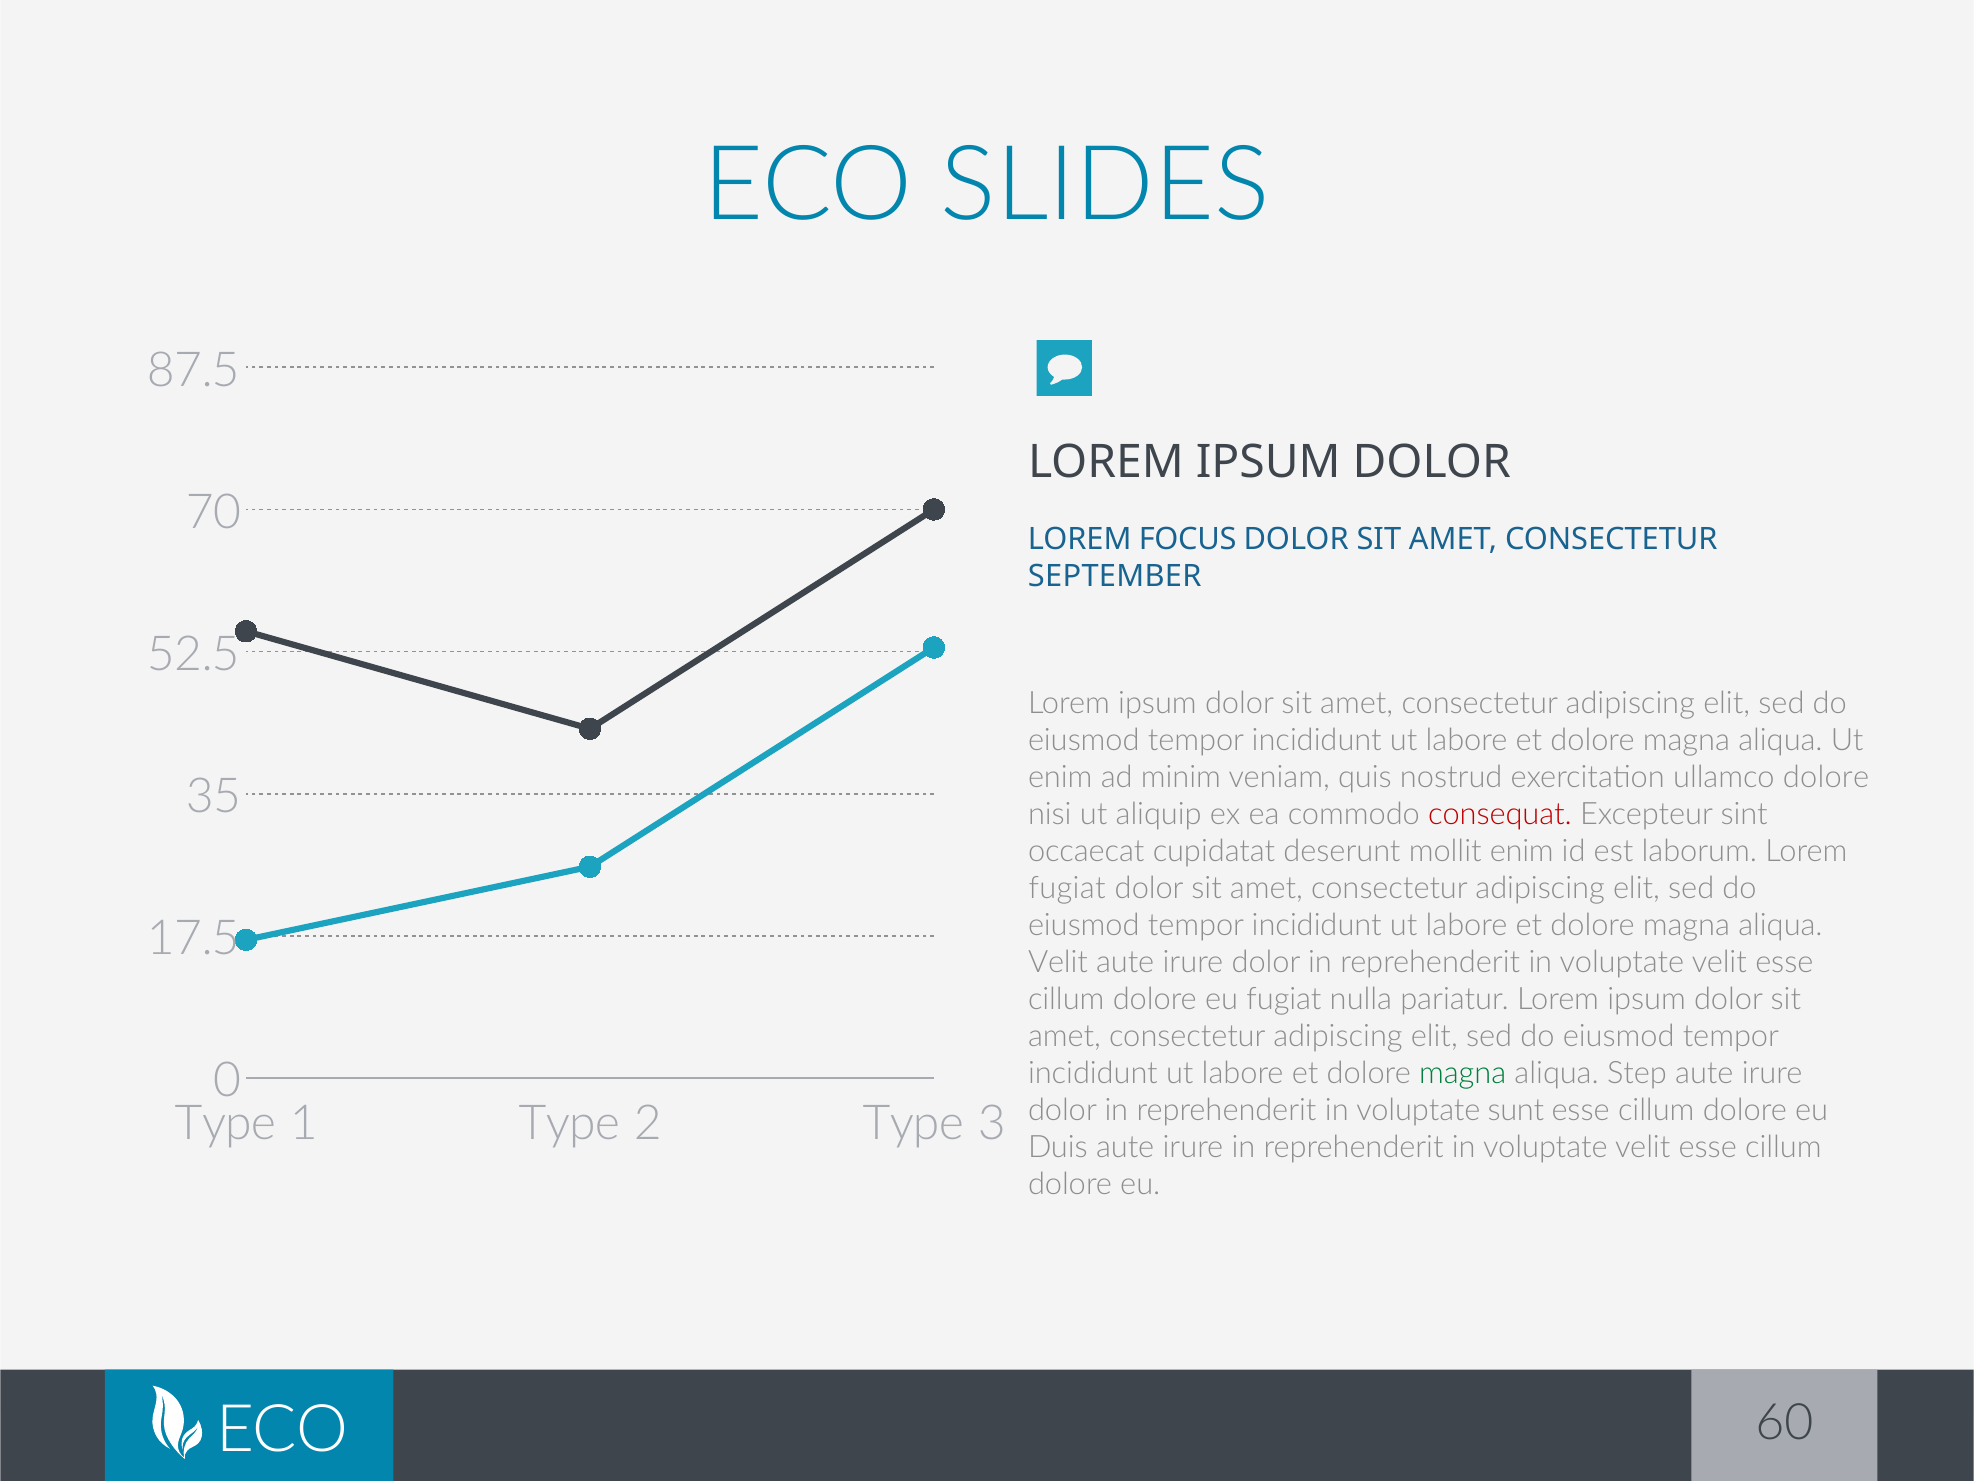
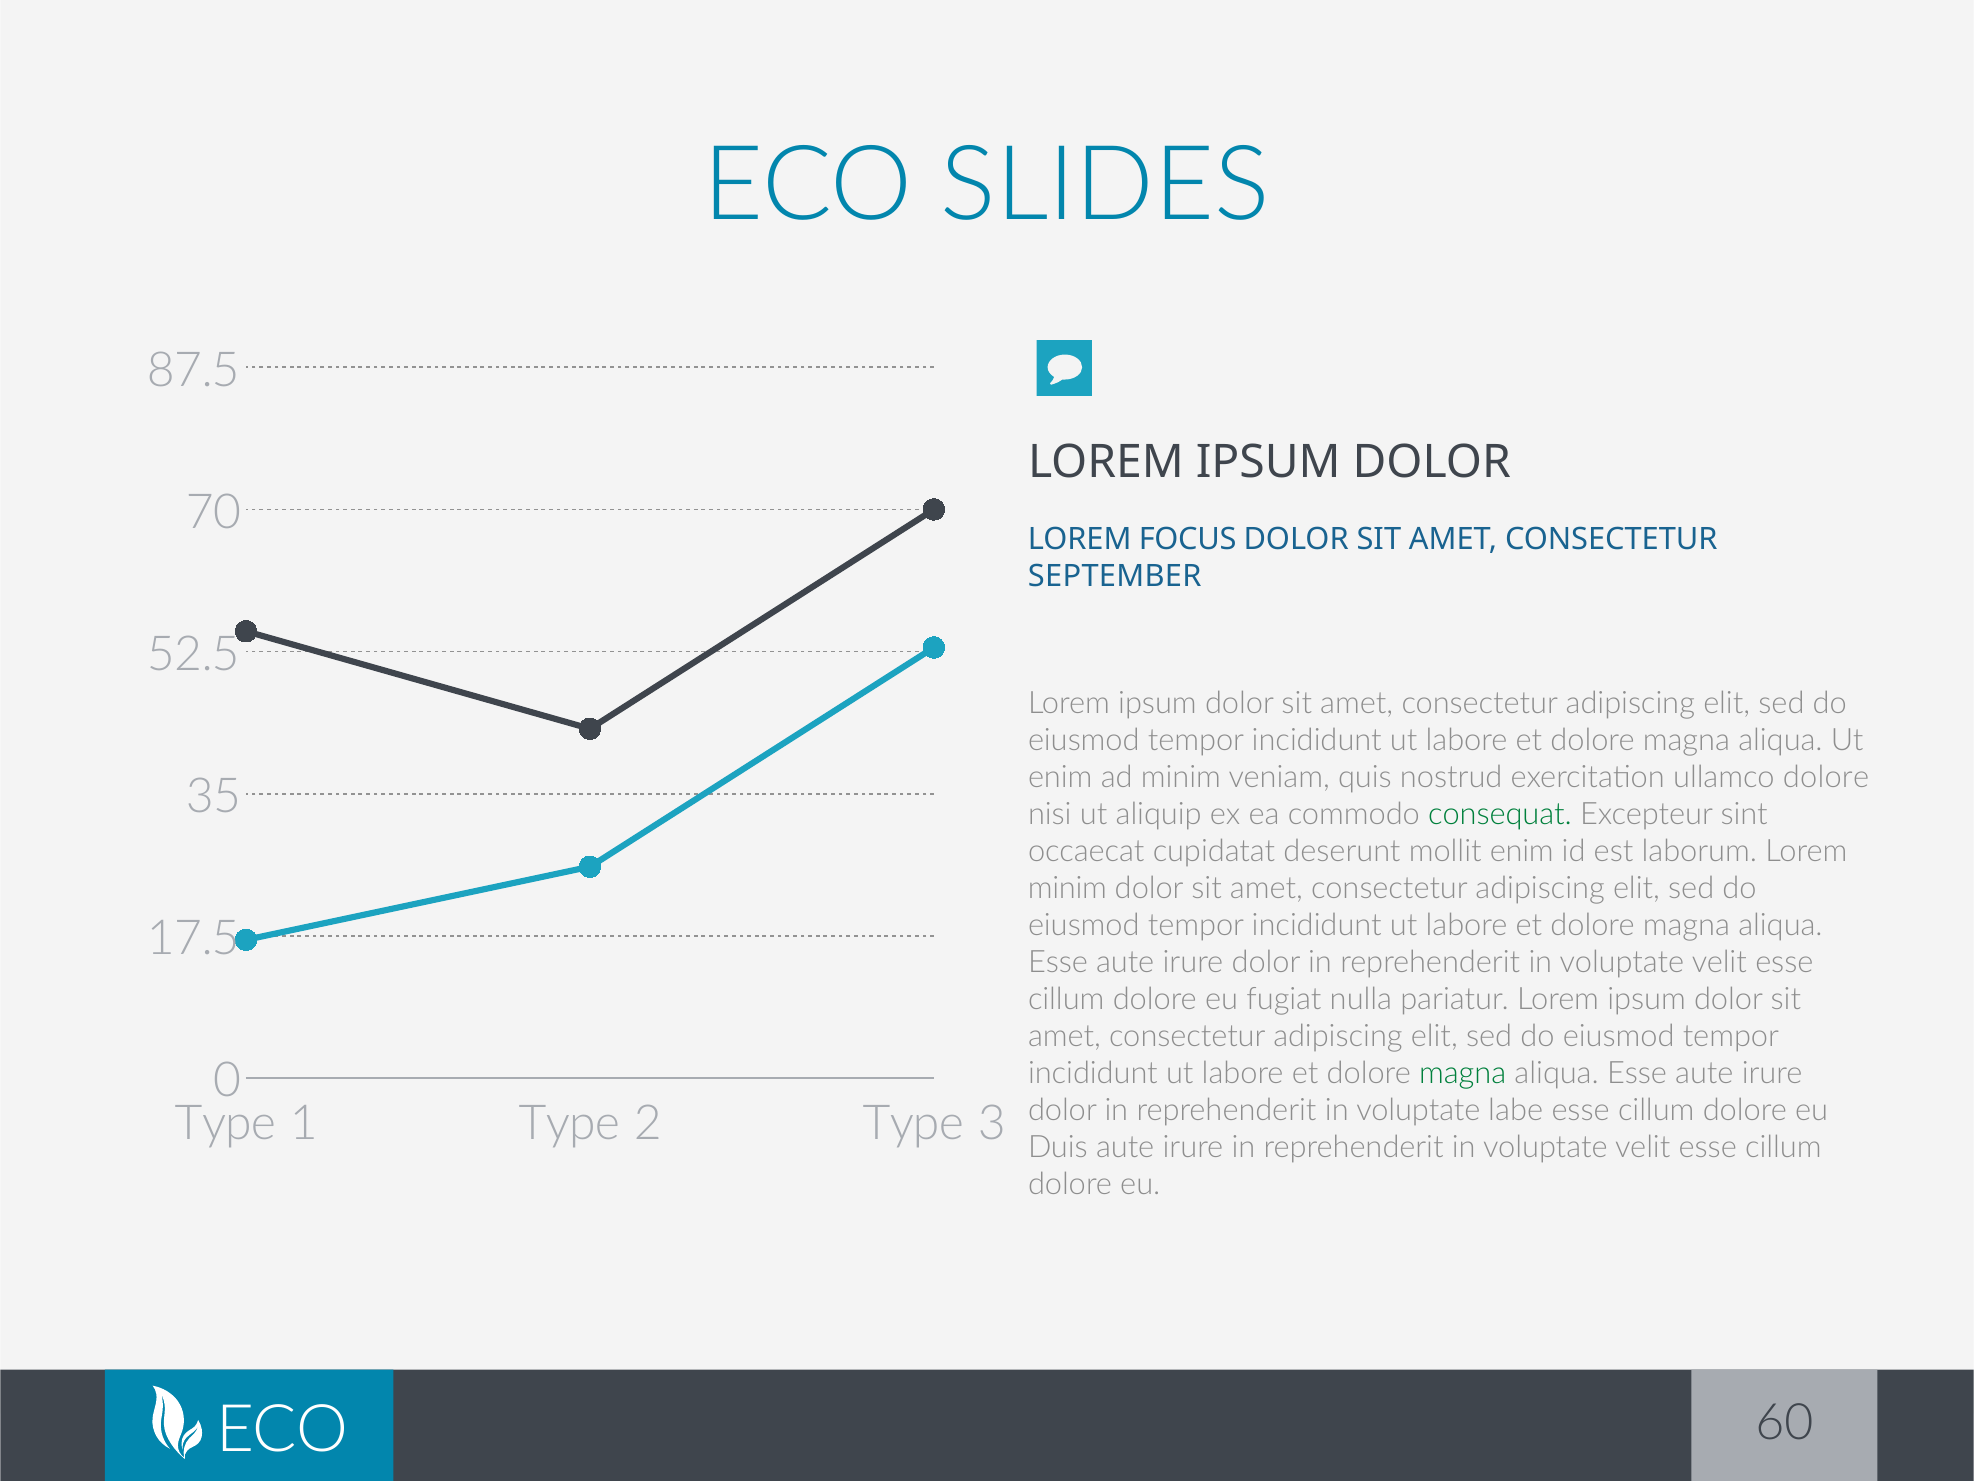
consequat colour: red -> green
fugiat at (1067, 888): fugiat -> minim
Velit at (1058, 962): Velit -> Esse
Step at (1637, 1073): Step -> Esse
sunt: sunt -> labe
